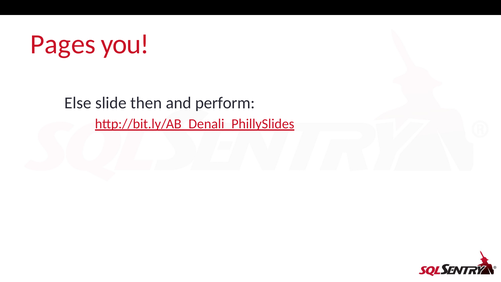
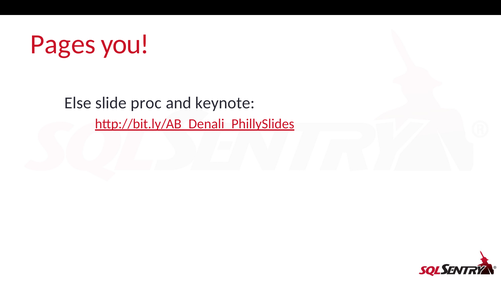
then: then -> proc
perform: perform -> keynote
